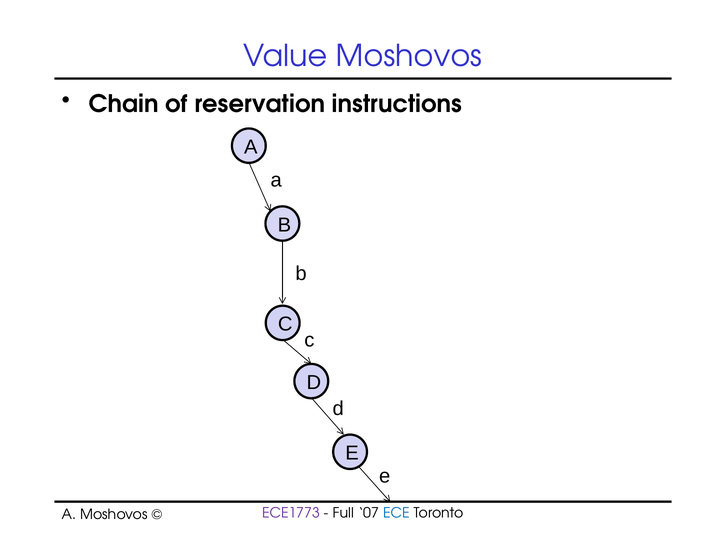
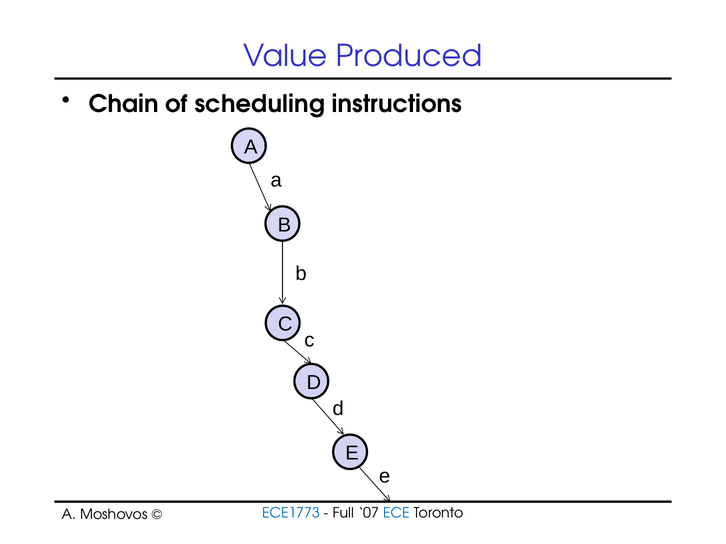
Value Moshovos: Moshovos -> Produced
reservation: reservation -> scheduling
ECE1773 colour: purple -> blue
